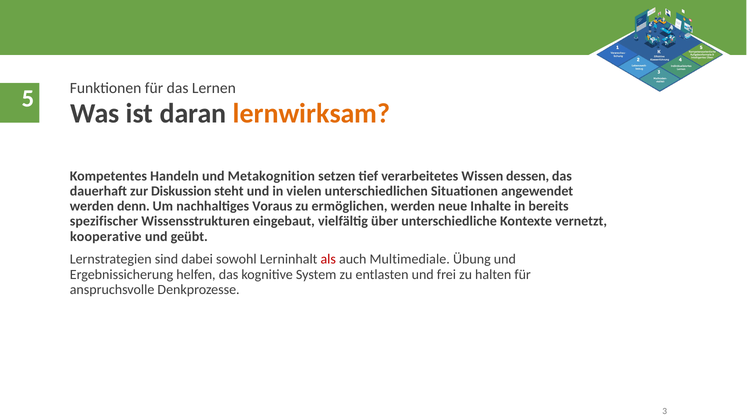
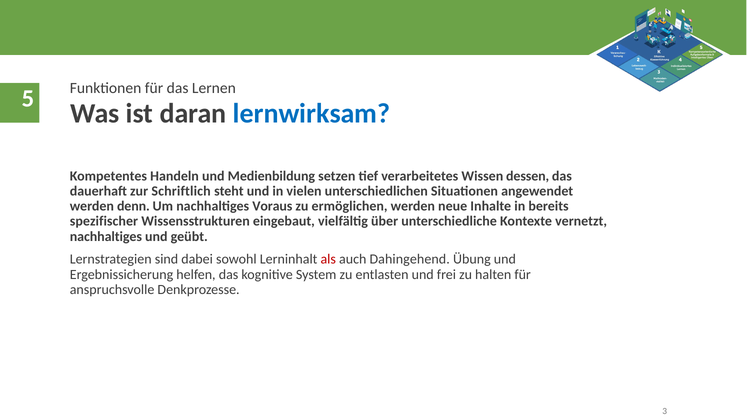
lernwirksam colour: orange -> blue
Metakognition: Metakognition -> Medienbildung
Diskussion: Diskussion -> Schriftlich
kooperative at (106, 237): kooperative -> nachhaltiges
Multimediale: Multimediale -> Dahingehend
